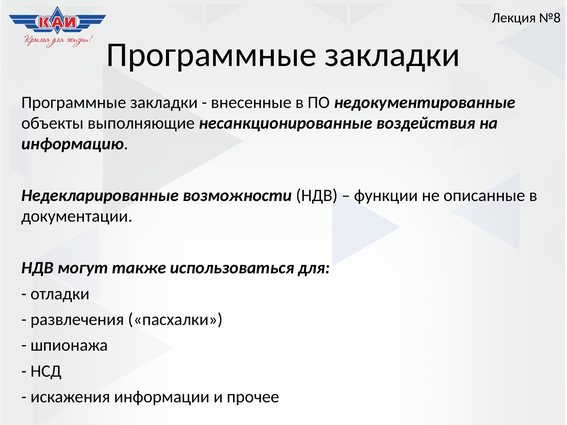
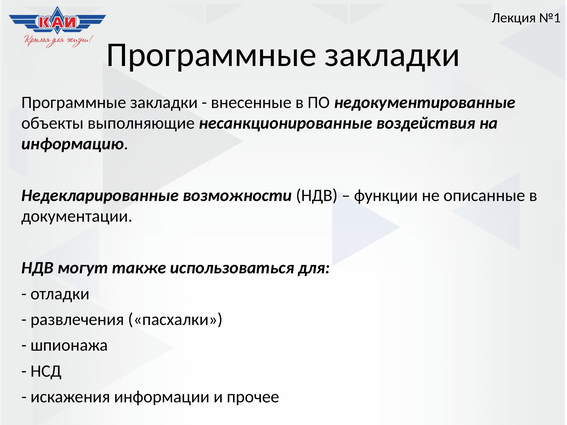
№8: №8 -> №1
